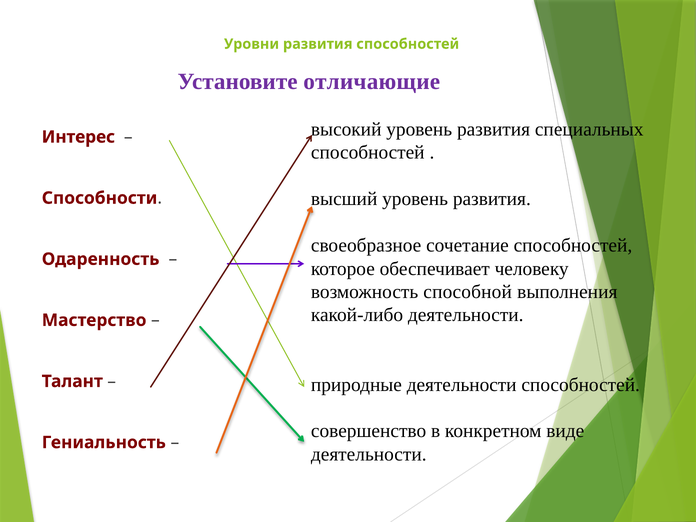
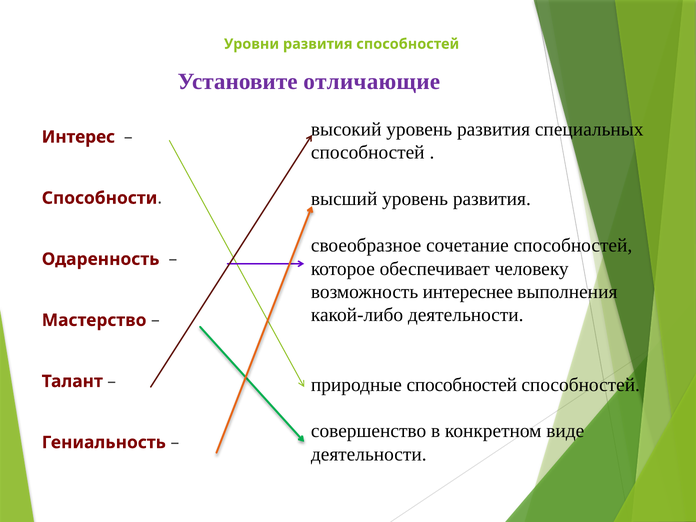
способной: способной -> интереснее
природные деятельности: деятельности -> способностей
